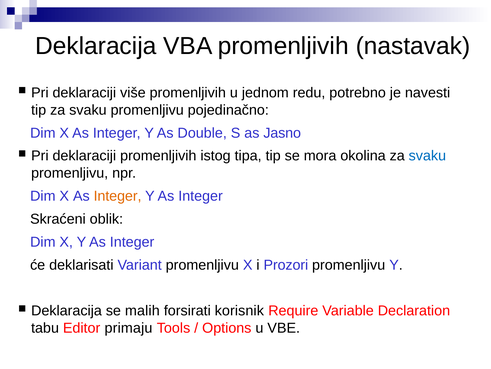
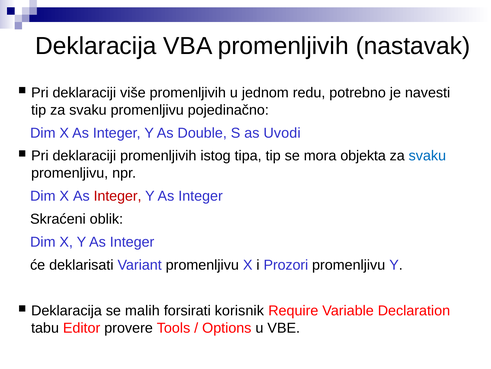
Jasno: Jasno -> Uvodi
okolina: okolina -> objekta
Integer at (118, 196) colour: orange -> red
primaju: primaju -> provere
